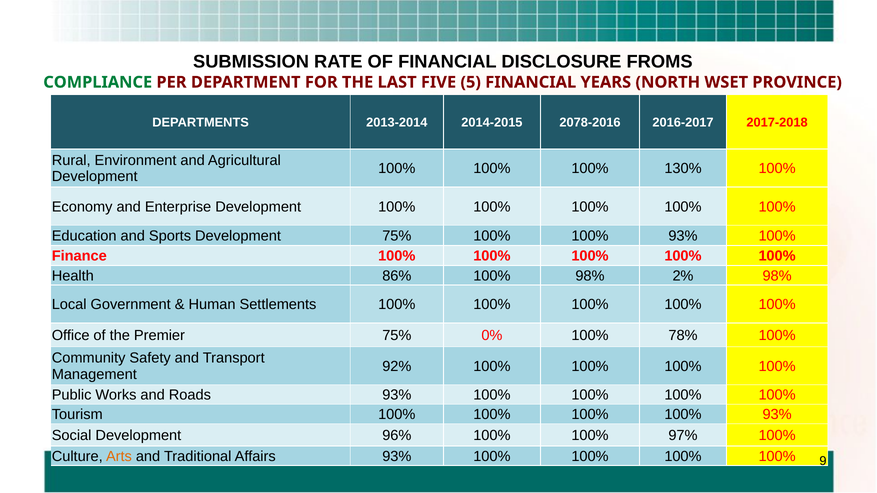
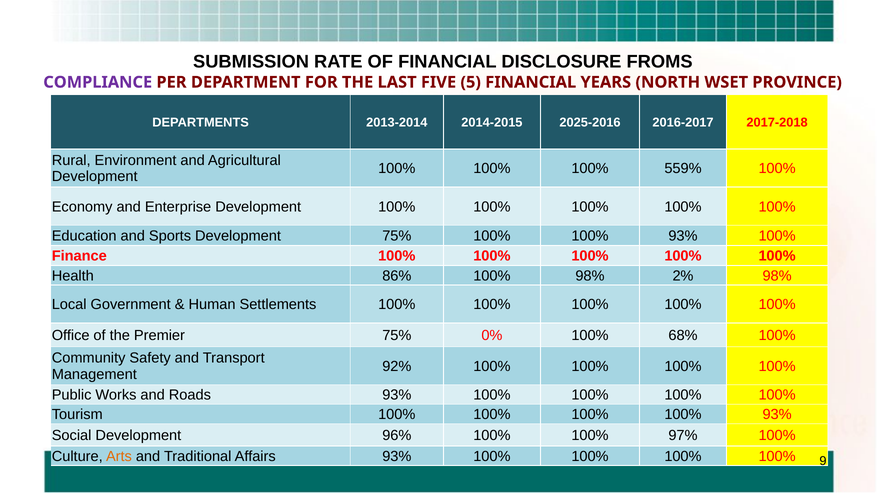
COMPLIANCE colour: green -> purple
2078-2016: 2078-2016 -> 2025-2016
130%: 130% -> 559%
78%: 78% -> 68%
